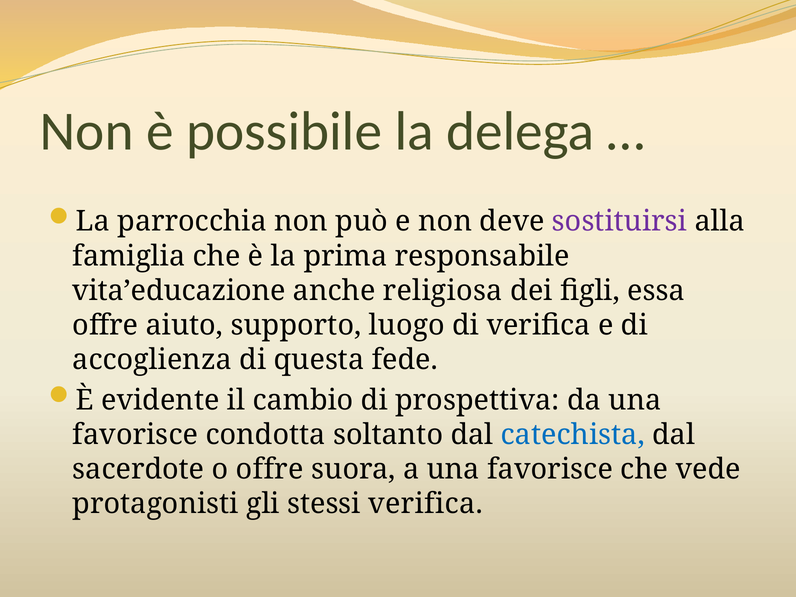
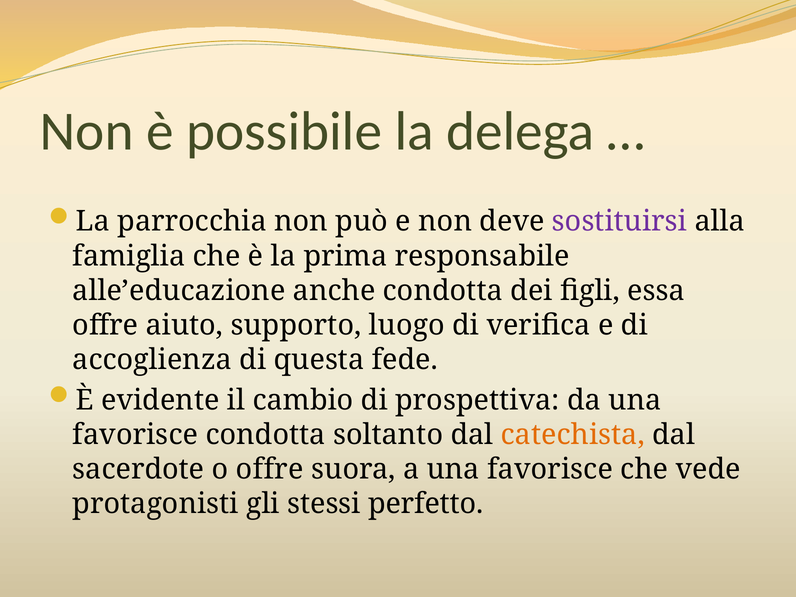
vita’educazione: vita’educazione -> alle’educazione
anche religiosa: religiosa -> condotta
catechista colour: blue -> orange
stessi verifica: verifica -> perfetto
